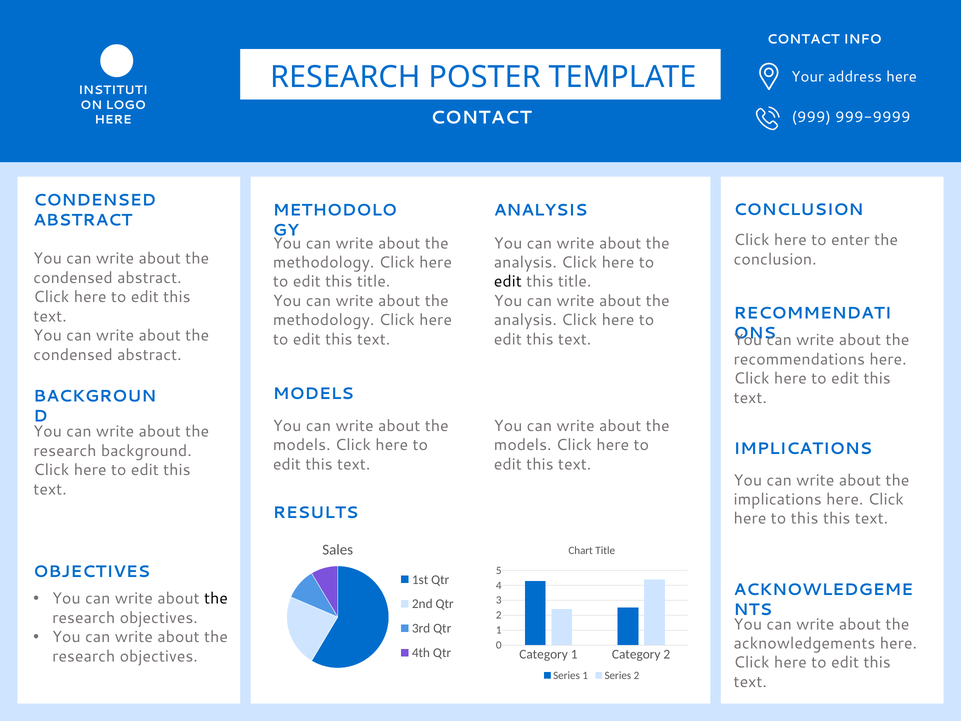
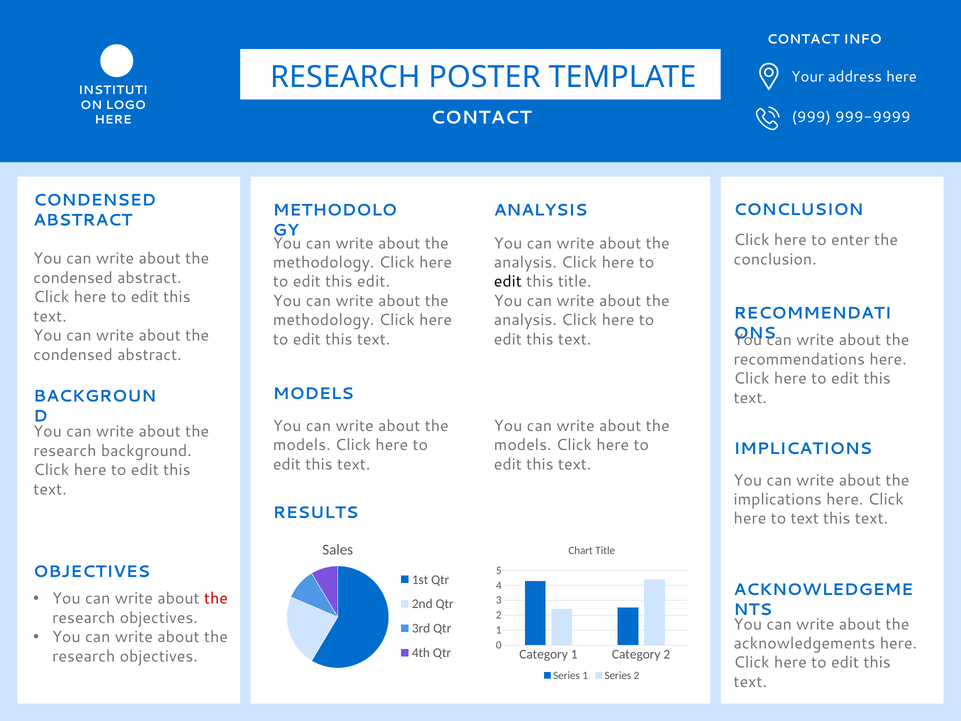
title at (374, 282): title -> edit
to this: this -> text
the at (216, 598) colour: black -> red
